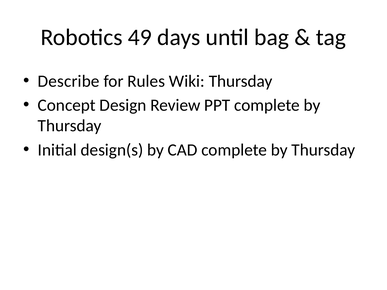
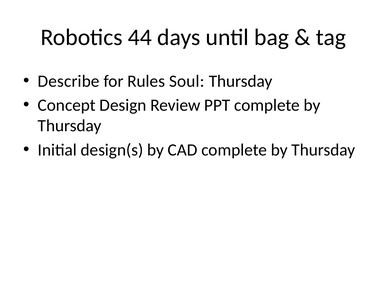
49: 49 -> 44
Wiki: Wiki -> Soul
